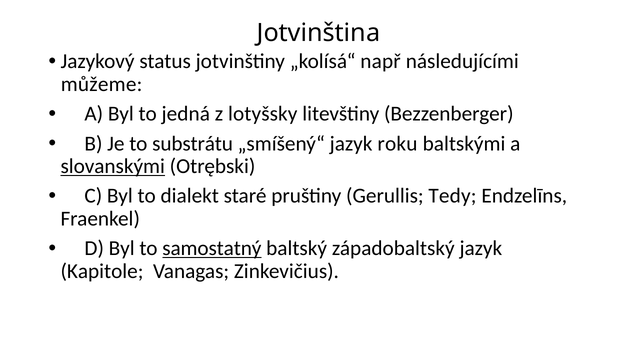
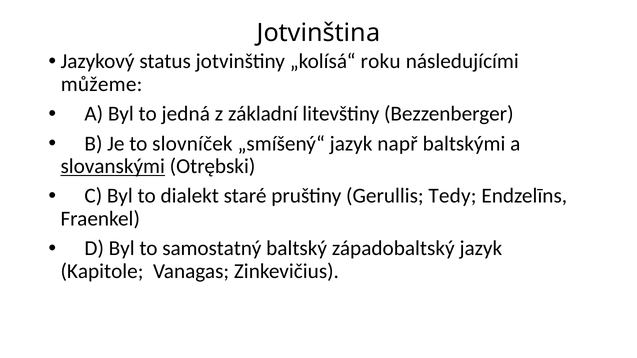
např: např -> roku
lotyšsky: lotyšsky -> základní
substrátu: substrátu -> slovníček
roku: roku -> např
samostatný underline: present -> none
